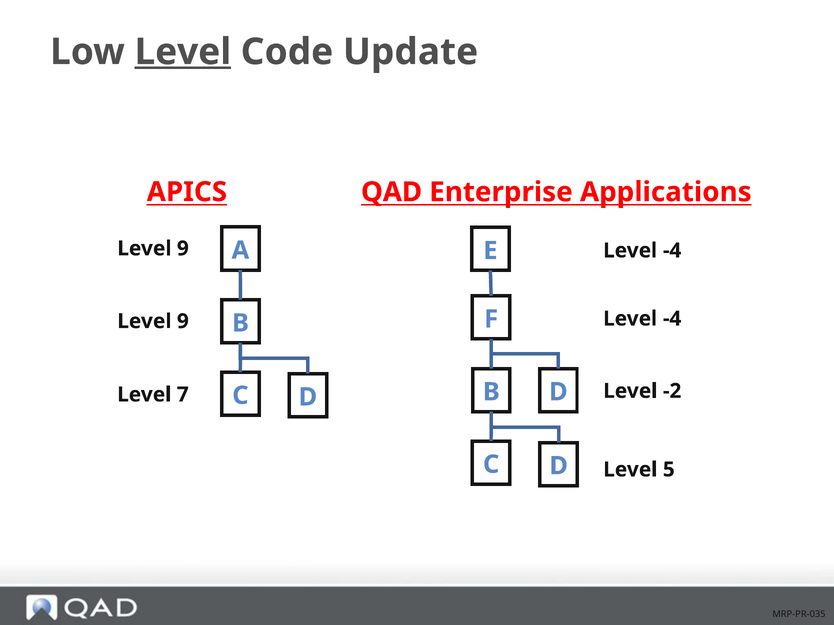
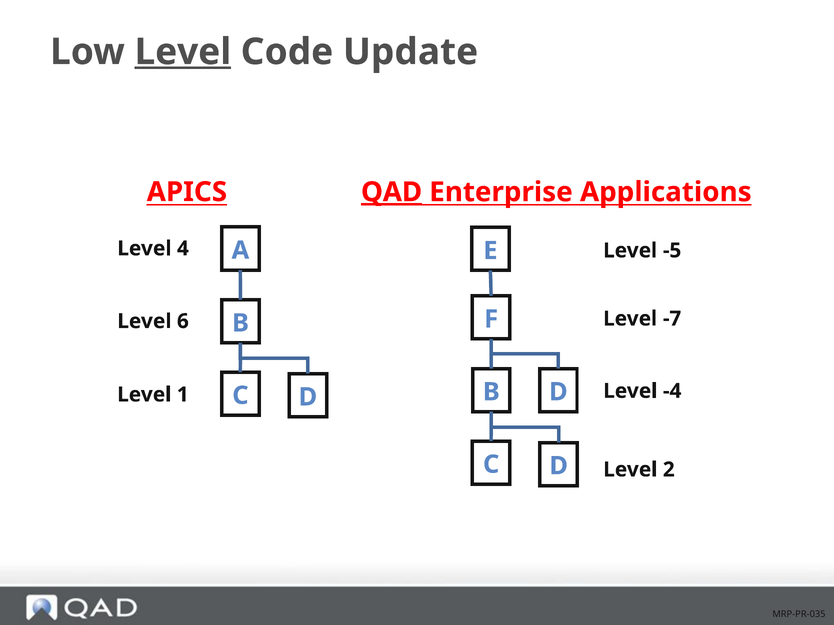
QAD underline: none -> present
9 at (183, 249): 9 -> 4
-4 at (672, 251): -4 -> -5
-4 at (672, 319): -4 -> -7
9 at (183, 321): 9 -> 6
-2: -2 -> -4
7: 7 -> 1
5: 5 -> 2
